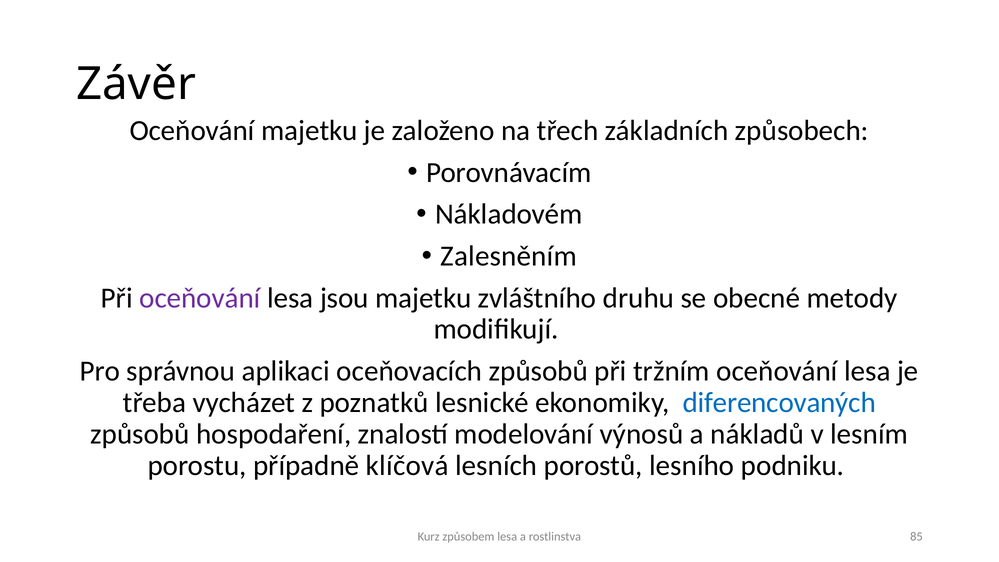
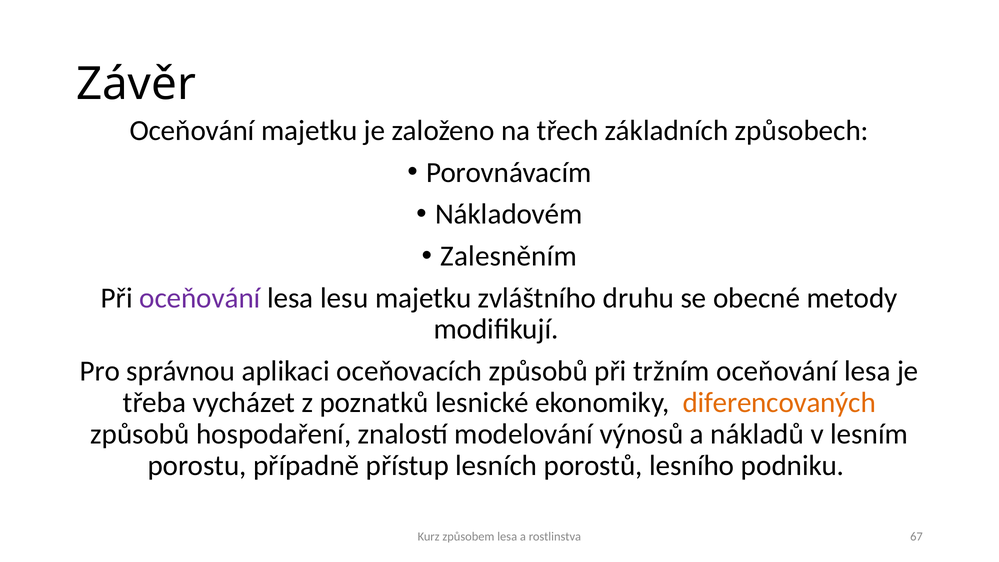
jsou: jsou -> lesu
diferencovaných colour: blue -> orange
klíčová: klíčová -> přístup
85: 85 -> 67
